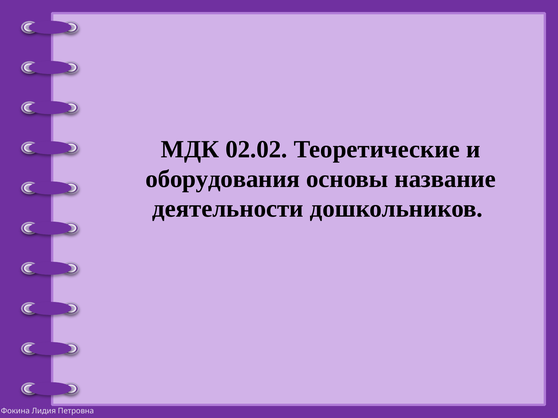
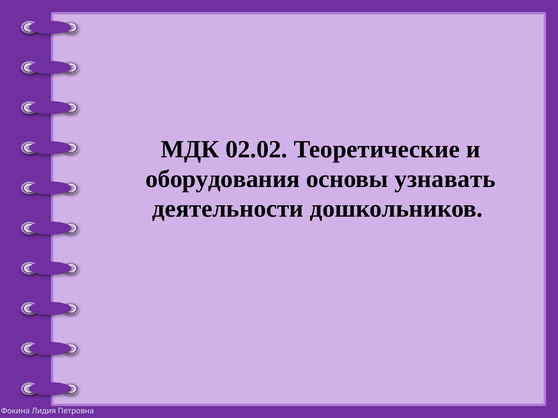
название: название -> узнавать
